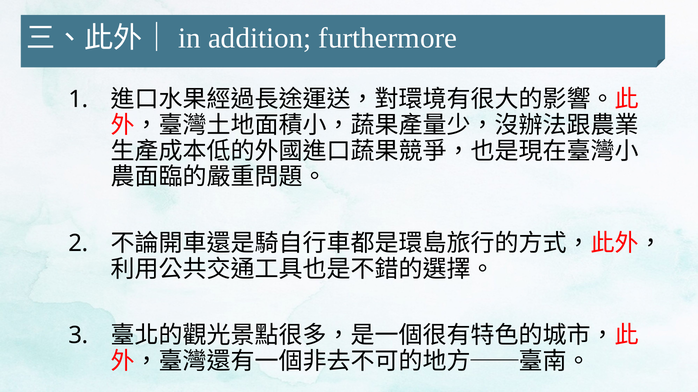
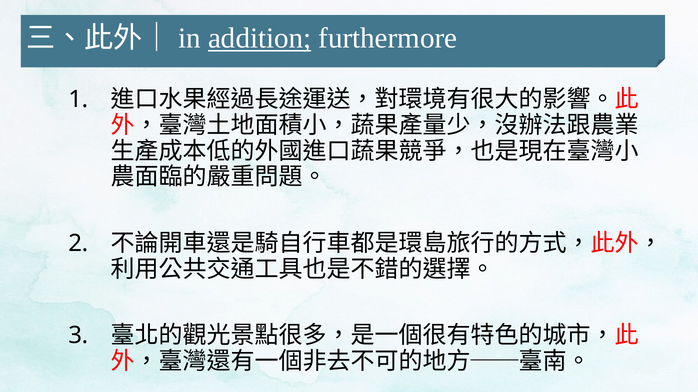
addition underline: none -> present
